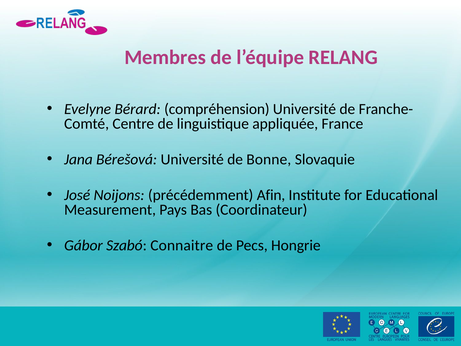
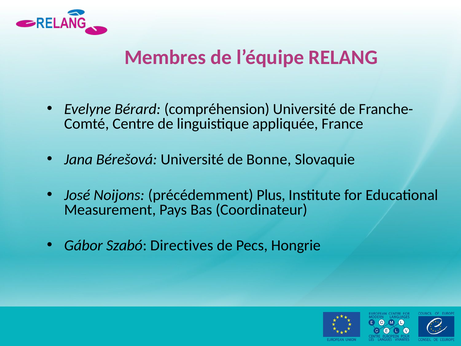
Afin: Afin -> Plus
Connaitre: Connaitre -> Directives
